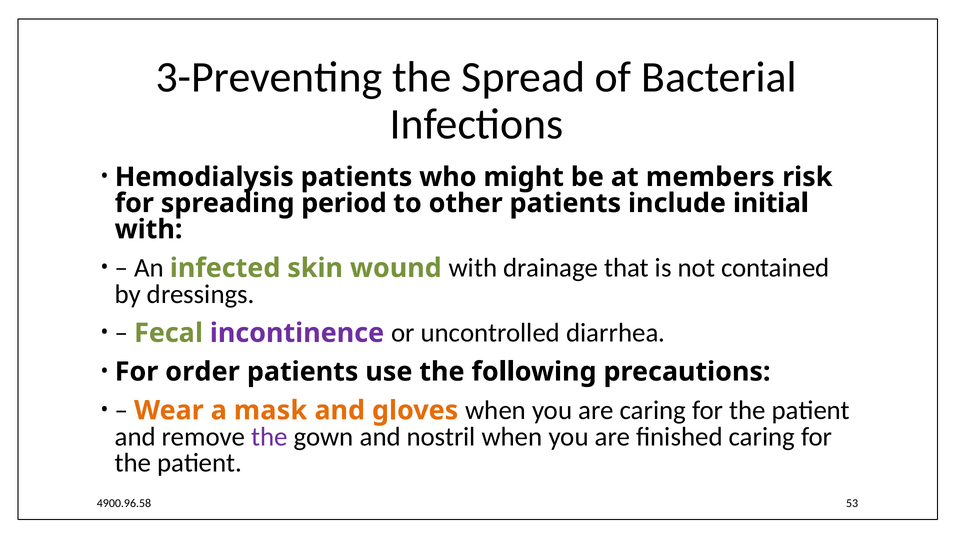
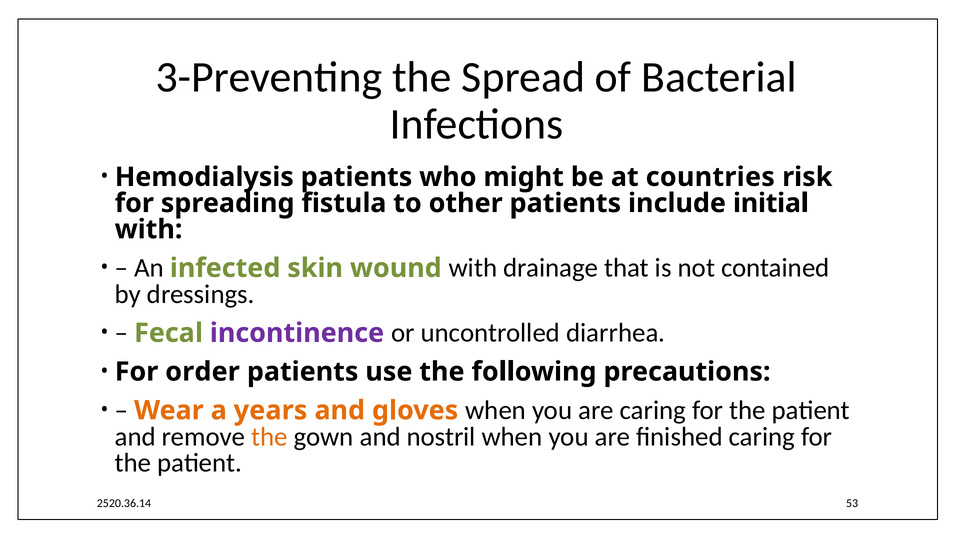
members: members -> countries
period: period -> fistula
mask: mask -> years
the at (269, 436) colour: purple -> orange
4900.96.58: 4900.96.58 -> 2520.36.14
